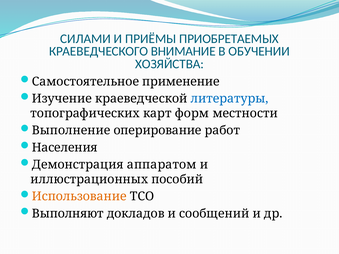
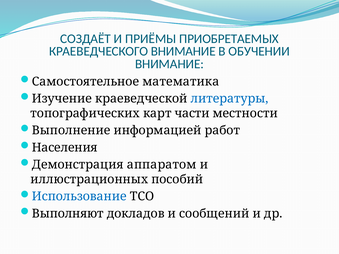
СИЛАМИ: СИЛАМИ -> СОЗДАЁТ
ХОЗЯЙСТВА at (170, 64): ХОЗЯЙСТВА -> ВНИМАНИЕ
применение: применение -> математика
форм: форм -> части
оперирование: оперирование -> информацией
Использование colour: orange -> blue
